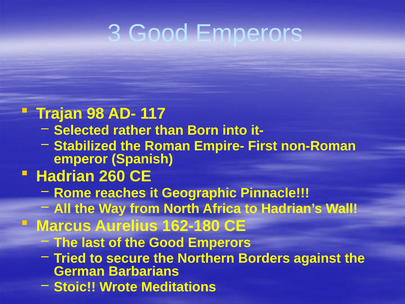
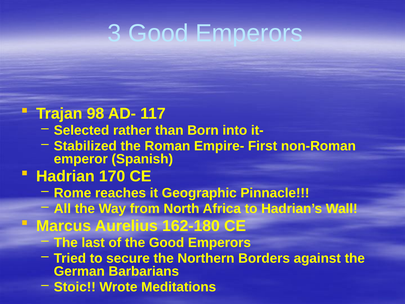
260: 260 -> 170
